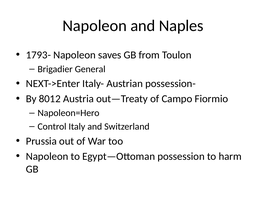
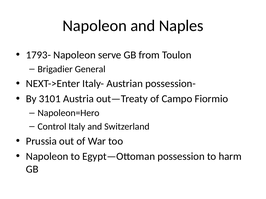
saves: saves -> serve
8012: 8012 -> 3101
